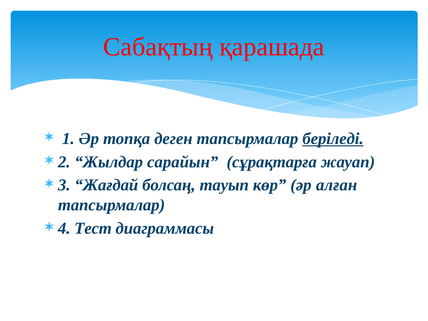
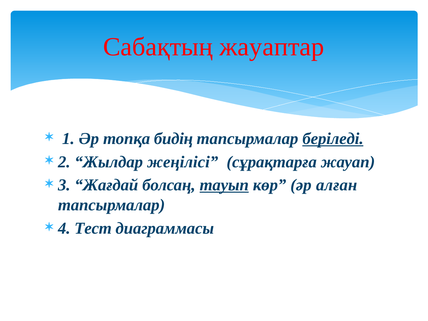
қарашада: қарашада -> жауаптар
деген: деген -> бидің
сарайын: сарайын -> жеңілісі
тауып underline: none -> present
